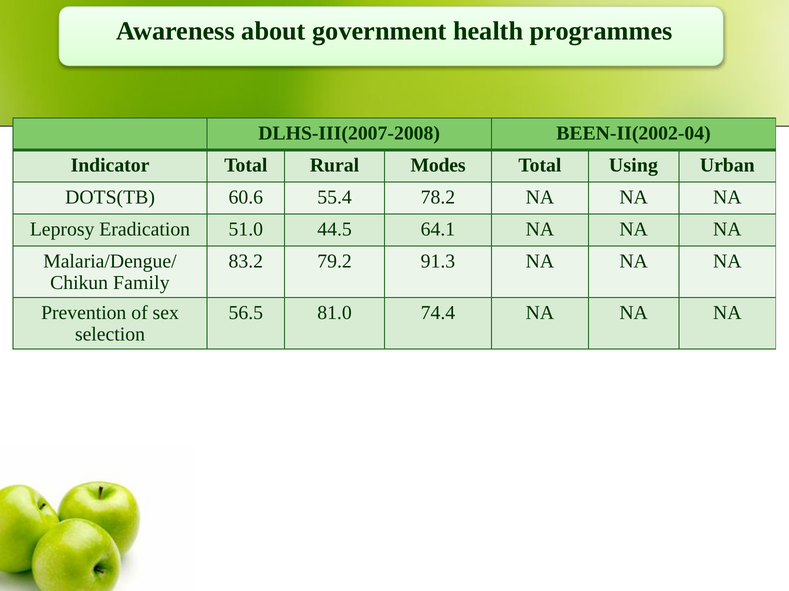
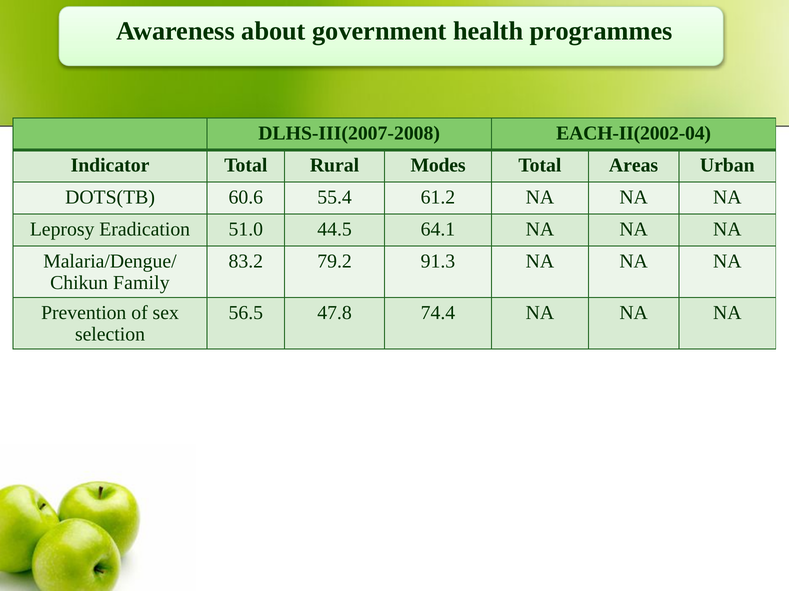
BEEN-II(2002-04: BEEN-II(2002-04 -> EACH-II(2002-04
Using: Using -> Areas
78.2: 78.2 -> 61.2
81.0: 81.0 -> 47.8
